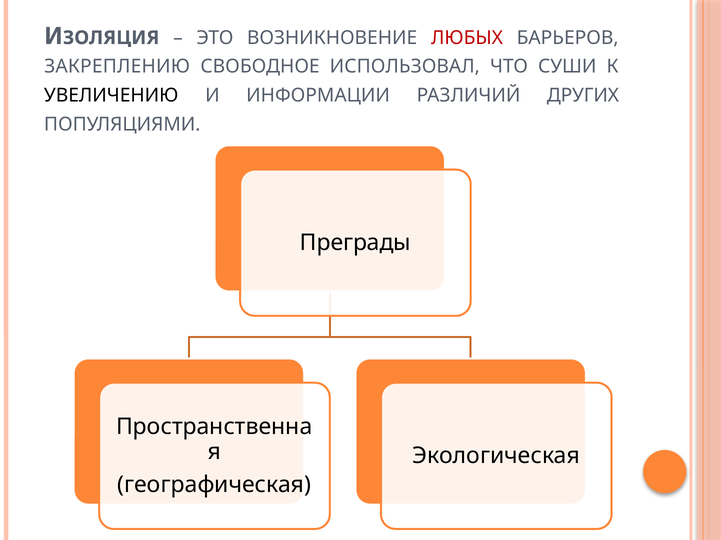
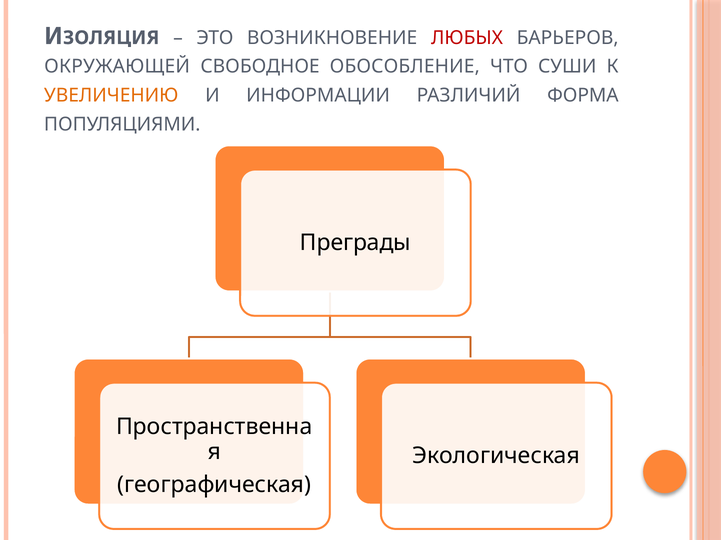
ЗАКРЕПЛЕНИЮ: ЗАКРЕПЛЕНИЮ -> ОКРУЖАЮЩЕЙ
ИСПОЛЬЗОВАЛ: ИСПОЛЬЗОВАЛ -> ОБОСОБЛЕНИЕ
УВЕЛИЧЕНИЮ colour: black -> orange
ДРУГИХ: ДРУГИХ -> ФОРМА
